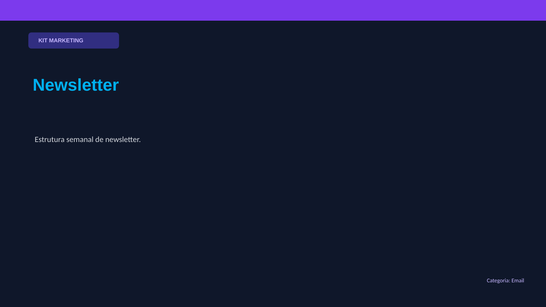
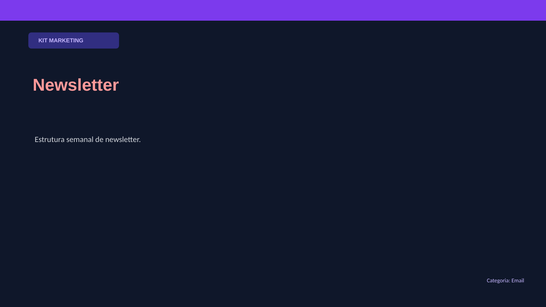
Newsletter at (76, 85) colour: light blue -> pink
